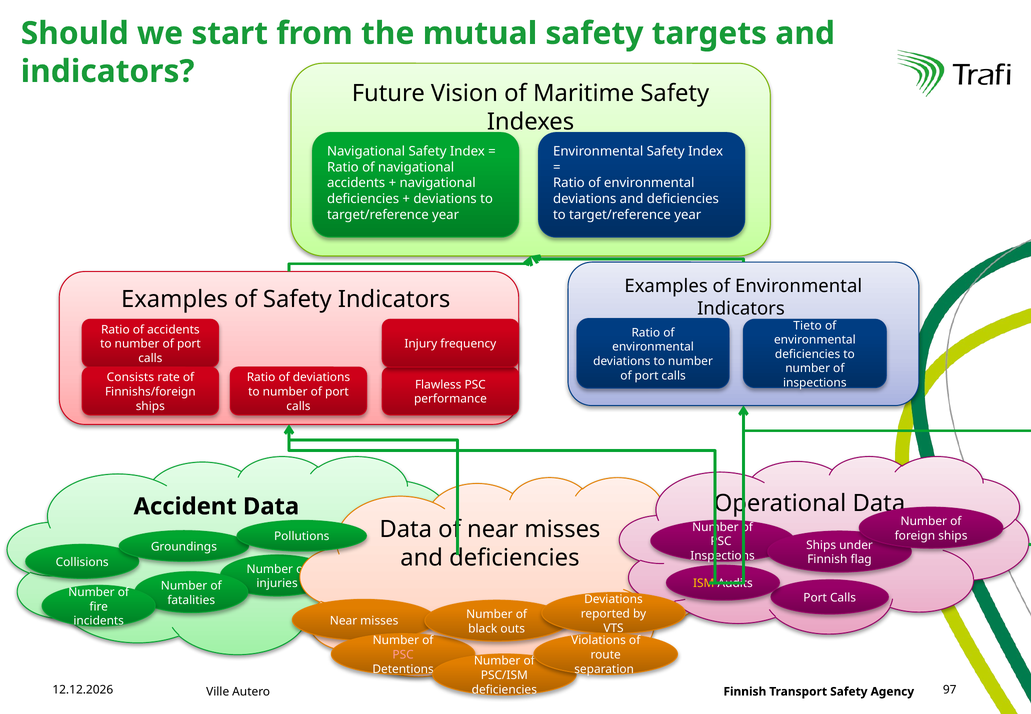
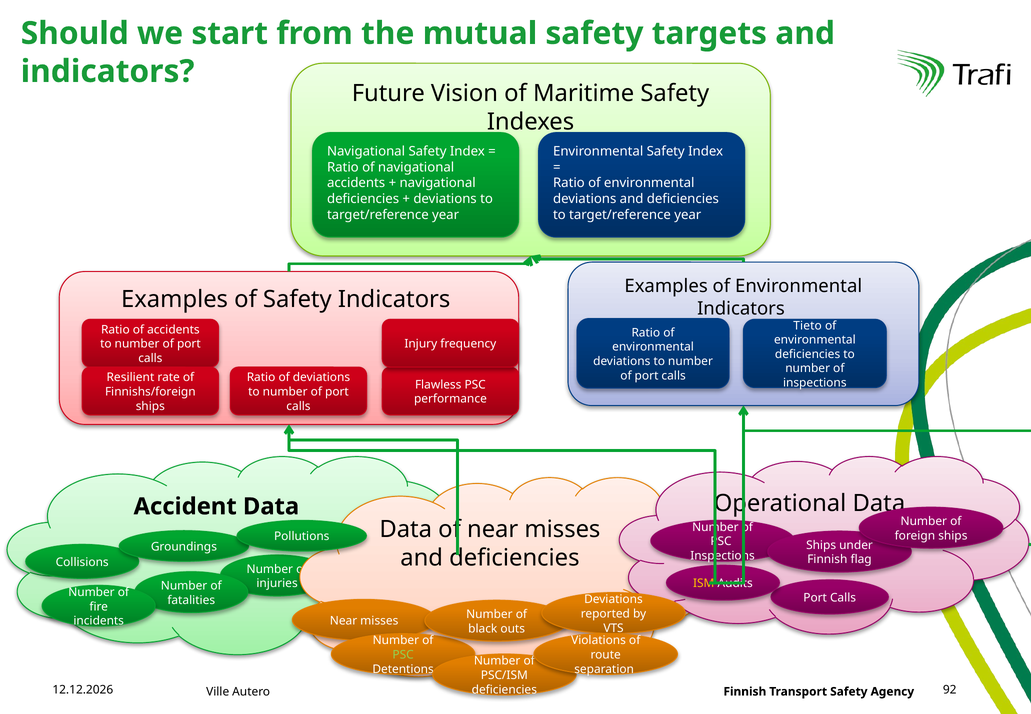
Consists: Consists -> Resilient
PSC at (403, 655) colour: pink -> light green
97: 97 -> 92
